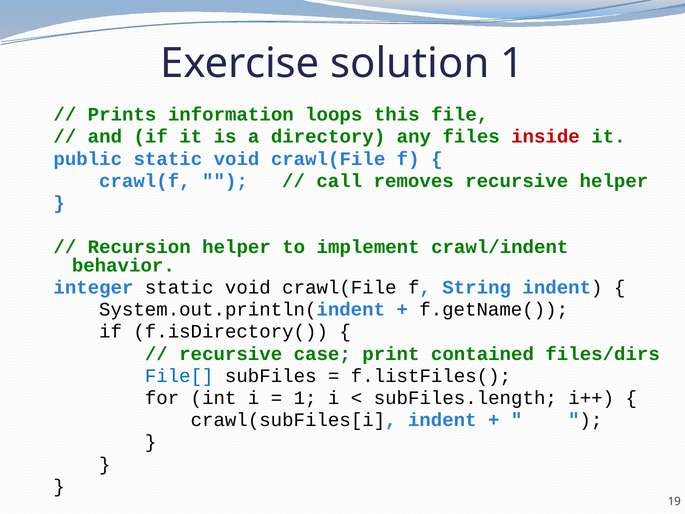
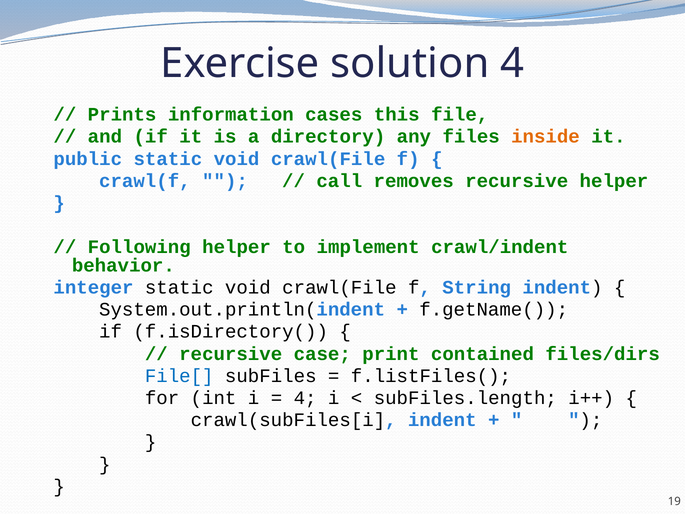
solution 1: 1 -> 4
loops: loops -> cases
inside colour: red -> orange
Recursion: Recursion -> Following
1 at (305, 398): 1 -> 4
